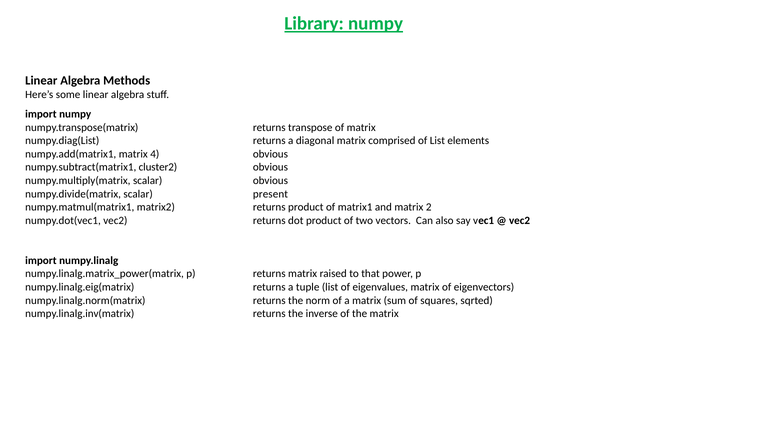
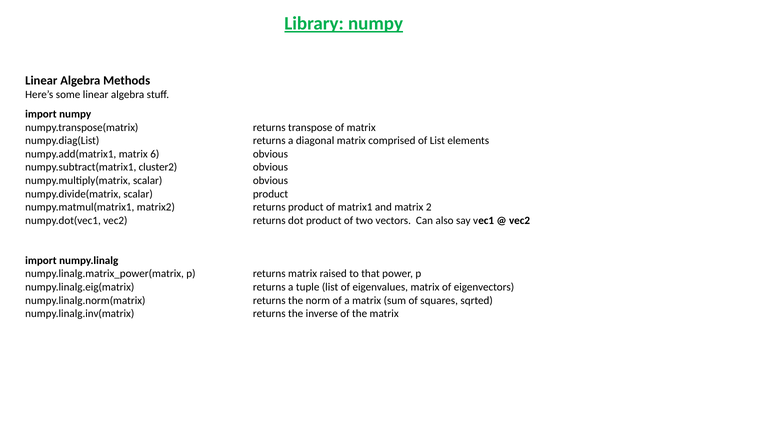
4: 4 -> 6
scalar present: present -> product
